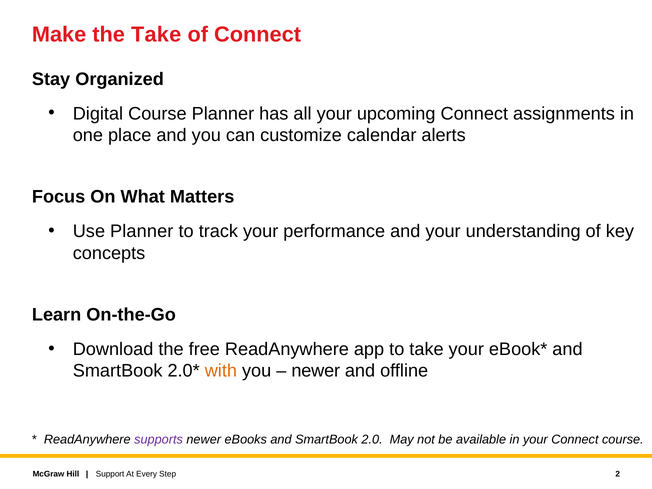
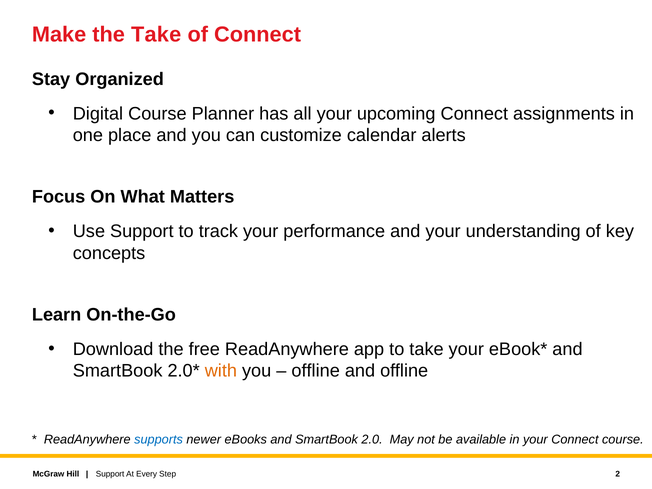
Use Planner: Planner -> Support
newer at (316, 371): newer -> offline
supports colour: purple -> blue
